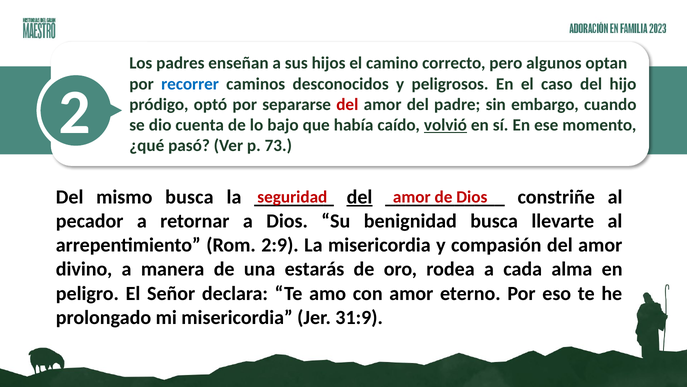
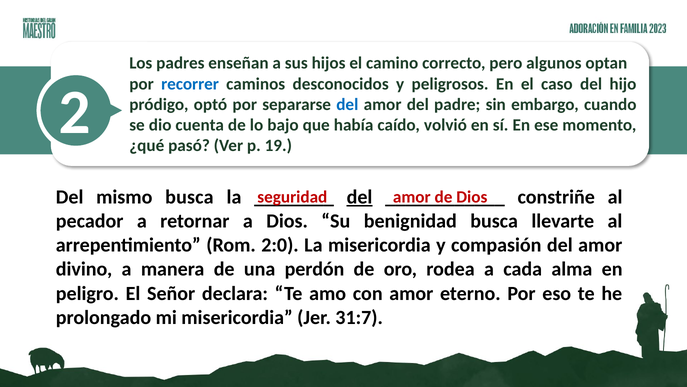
del at (347, 104) colour: red -> blue
volvió underline: present -> none
73: 73 -> 19
2:9: 2:9 -> 2:0
estarás: estarás -> perdón
31:9: 31:9 -> 31:7
